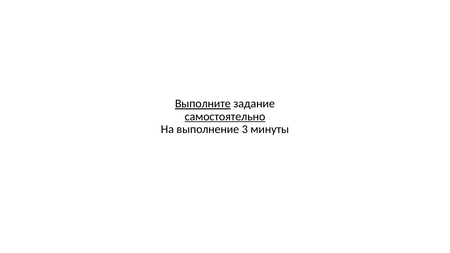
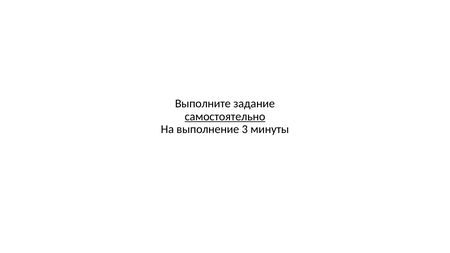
Выполните underline: present -> none
